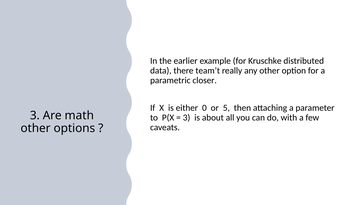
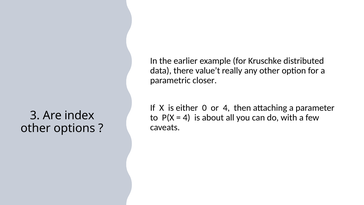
team’t: team’t -> value’t
or 5: 5 -> 4
math: math -> index
3 at (187, 117): 3 -> 4
